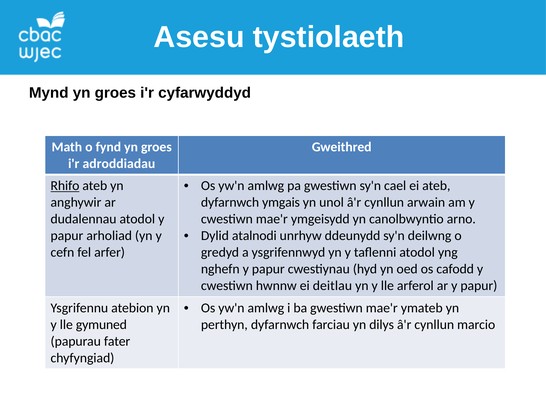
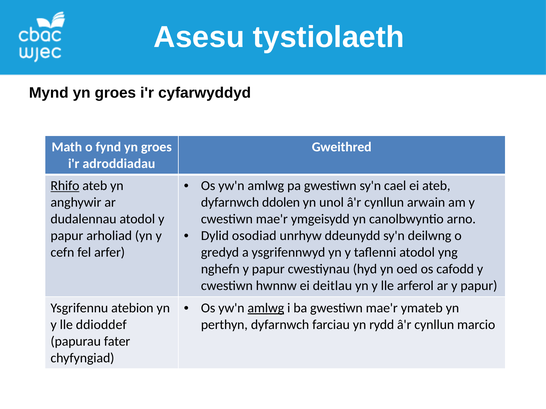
ymgais: ymgais -> ddolen
atalnodi: atalnodi -> osodiad
amlwg at (266, 308) underline: none -> present
gymuned: gymuned -> ddioddef
dilys: dilys -> rydd
